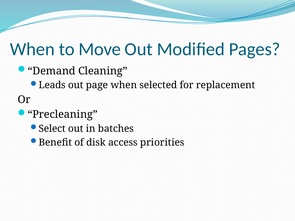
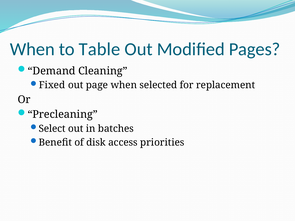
Move: Move -> Table
Leads: Leads -> Fixed
